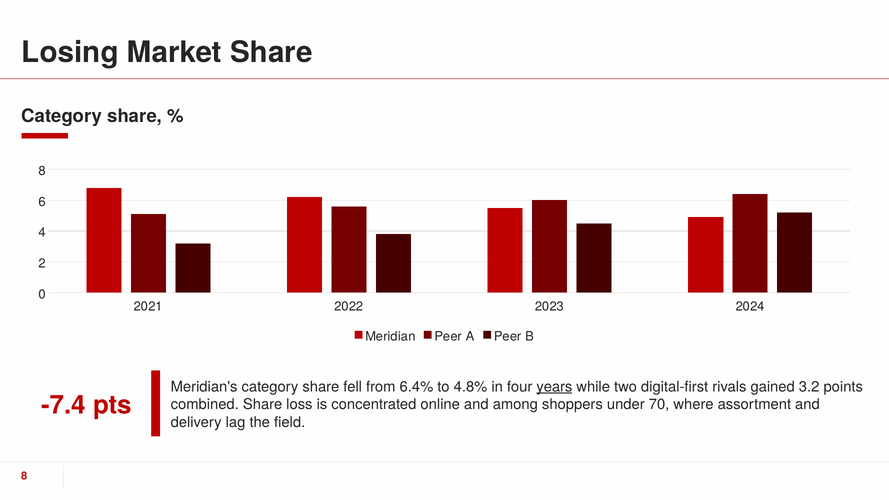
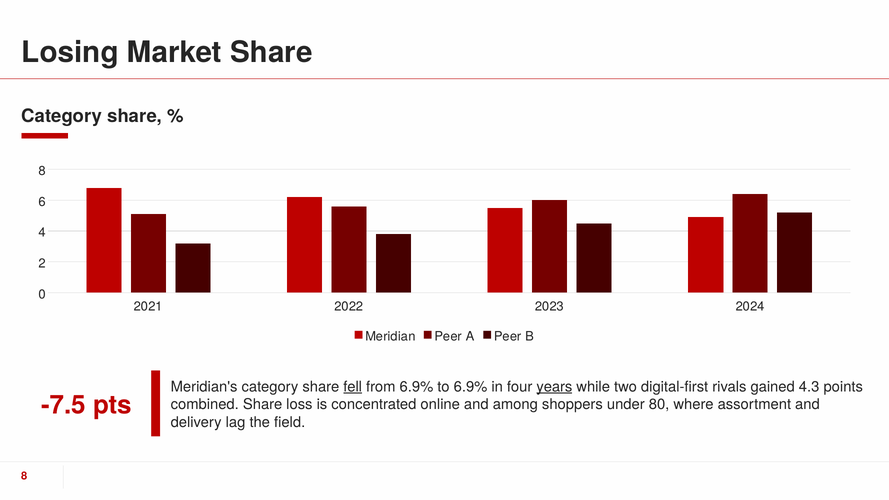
fell underline: none -> present
from 6.4%: 6.4% -> 6.9%
to 4.8%: 4.8% -> 6.9%
3.2: 3.2 -> 4.3
-7.4: -7.4 -> -7.5
70: 70 -> 80
